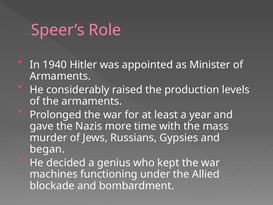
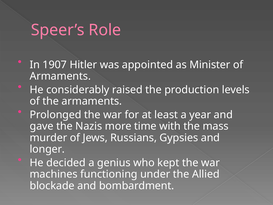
1940: 1940 -> 1907
began: began -> longer
